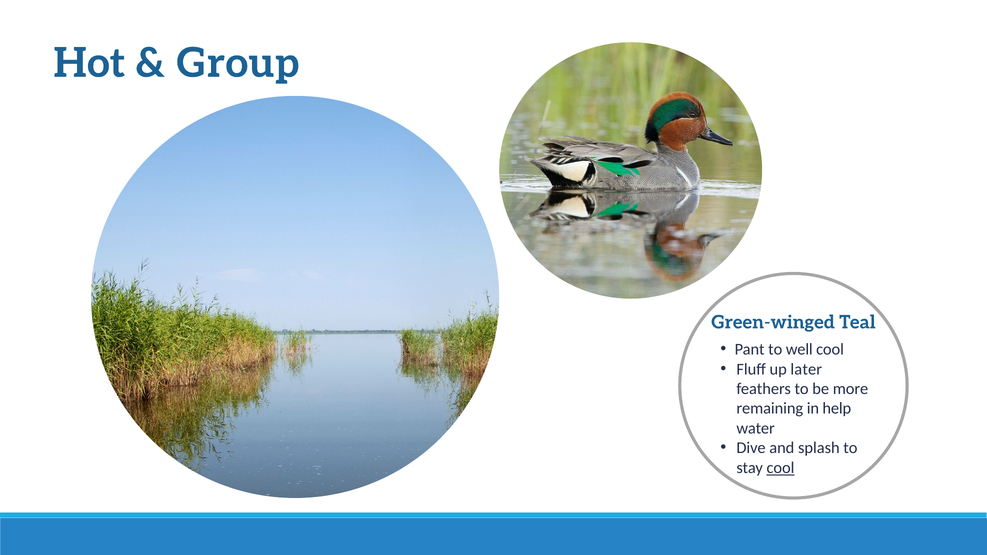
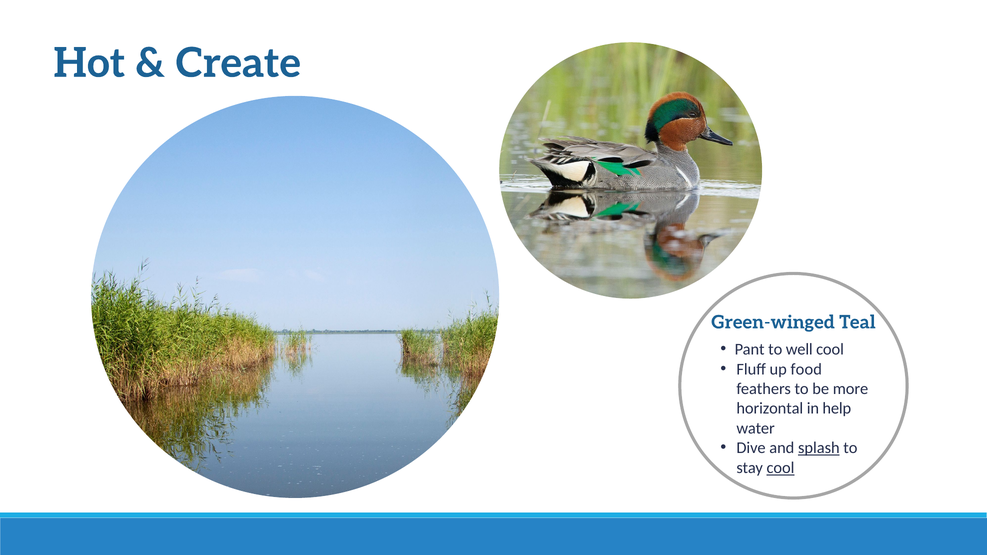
Group: Group -> Create
later: later -> food
remaining: remaining -> horizontal
splash underline: none -> present
